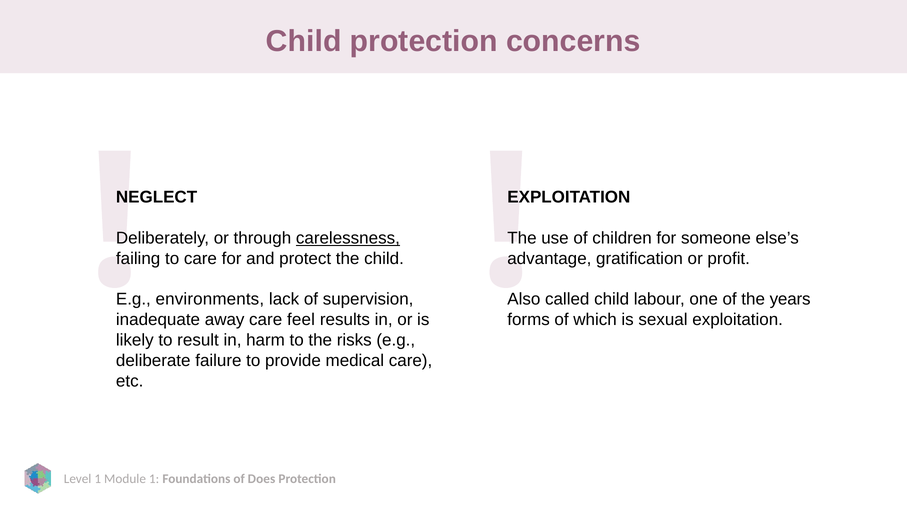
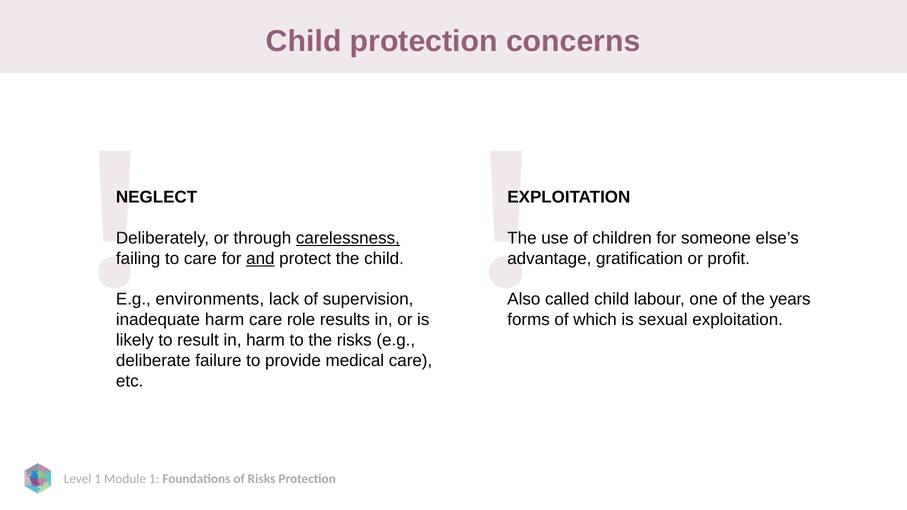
and underline: none -> present
inadequate away: away -> harm
feel: feel -> role
of Does: Does -> Risks
